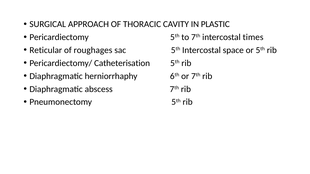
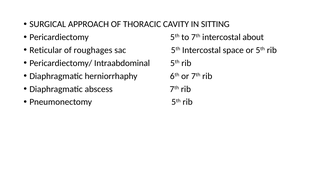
PLASTIC: PLASTIC -> SITTING
times: times -> about
Catheterisation: Catheterisation -> Intraabdominal
